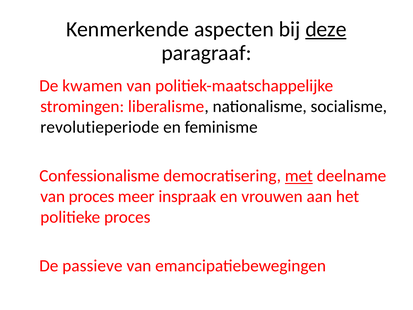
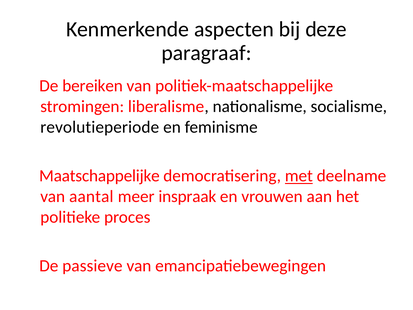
deze underline: present -> none
kwamen: kwamen -> bereiken
Confessionalisme: Confessionalisme -> Maatschappelijke
van proces: proces -> aantal
